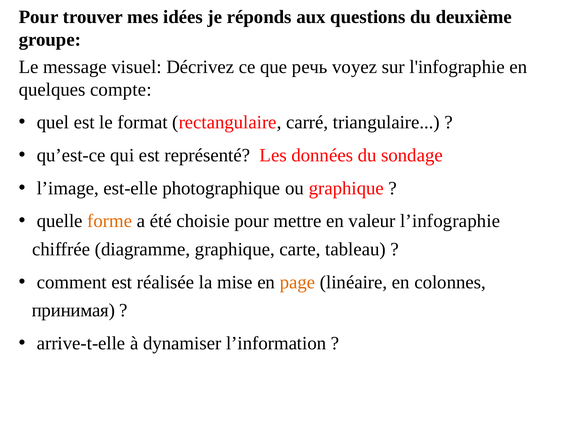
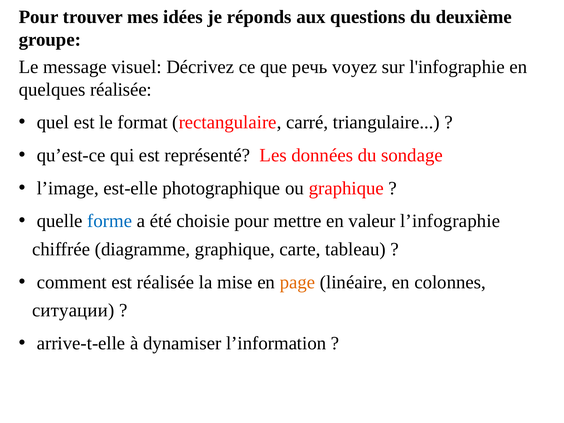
quelques compte: compte -> réalisée
forme colour: orange -> blue
принимая: принимая -> ситуации
